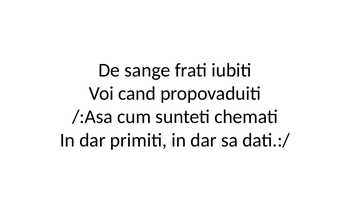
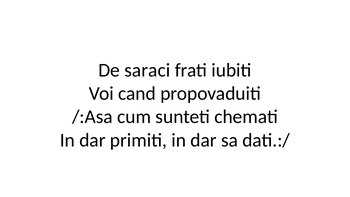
sange: sange -> saraci
